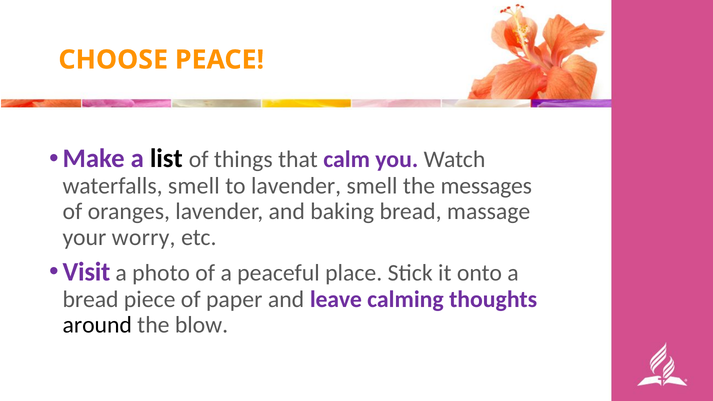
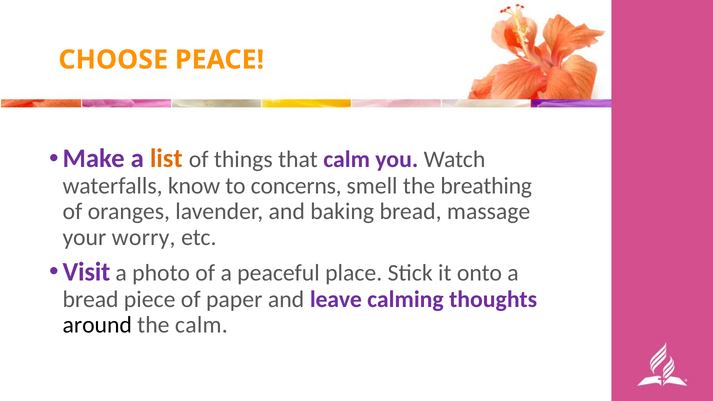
list colour: black -> orange
waterfalls smell: smell -> know
to lavender: lavender -> concerns
messages: messages -> breathing
the blow: blow -> calm
